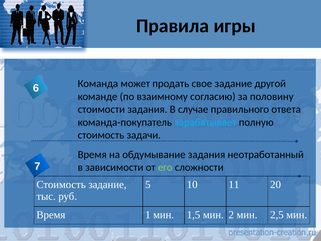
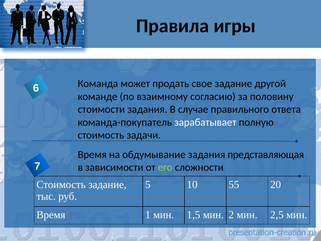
зарабатывает colour: light blue -> white
неотработанный: неотработанный -> представляющая
11: 11 -> 55
